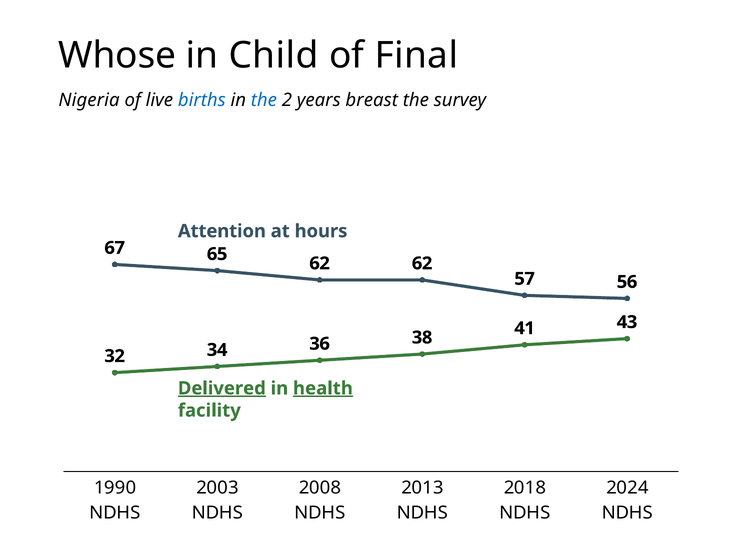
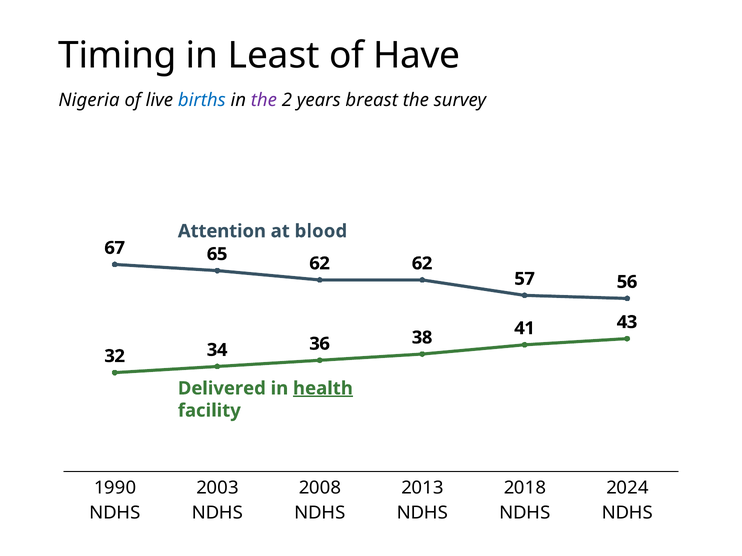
Whose: Whose -> Timing
Child: Child -> Least
Final: Final -> Have
the at (264, 100) colour: blue -> purple
hours: hours -> blood
Delivered underline: present -> none
